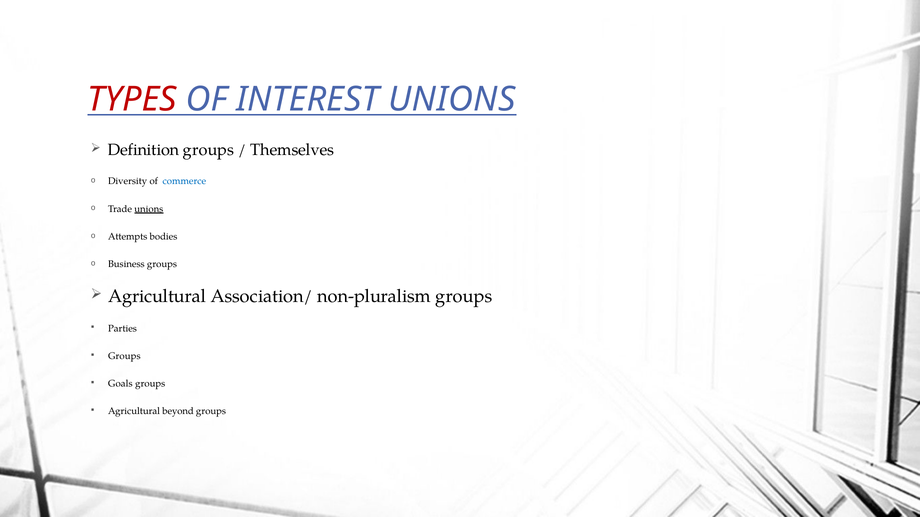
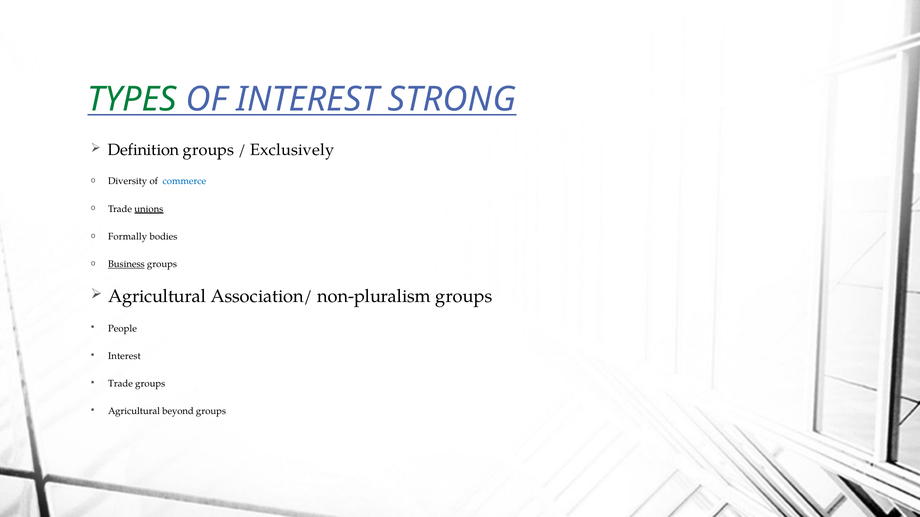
TYPES colour: red -> green
INTEREST UNIONS: UNIONS -> STRONG
Themselves: Themselves -> Exclusively
Attempts: Attempts -> Formally
Business underline: none -> present
Parties: Parties -> People
Groups at (124, 357): Groups -> Interest
Goals at (120, 384): Goals -> Trade
